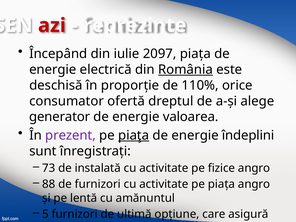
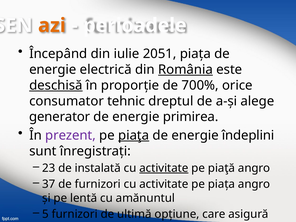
azi colour: red -> orange
reprezinte: reprezinte -> perioadele
2097: 2097 -> 2051
deschisă underline: none -> present
110%: 110% -> 700%
ofertă: ofertă -> tehnic
valoarea: valoarea -> primirea
73: 73 -> 23
activitate at (164, 168) underline: none -> present
fizice: fizice -> piaţă
88: 88 -> 37
